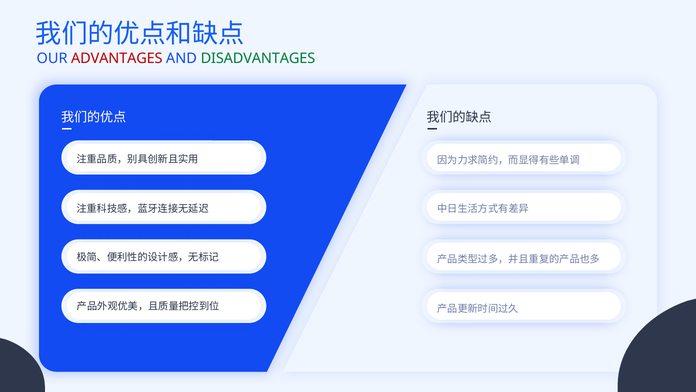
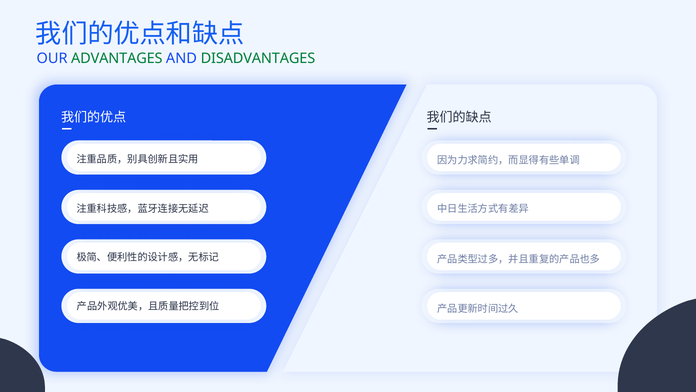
ADVANTAGES colour: red -> green
